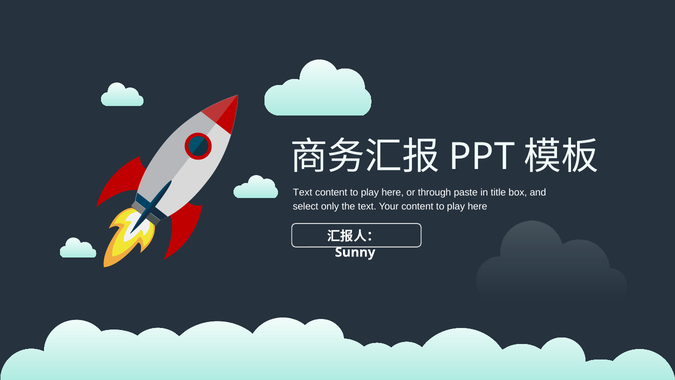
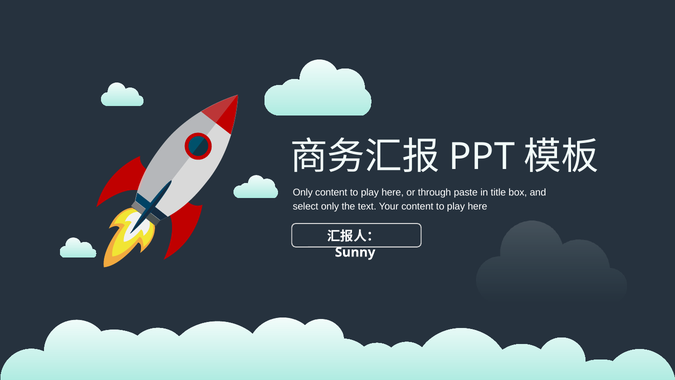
Text at (303, 192): Text -> Only
